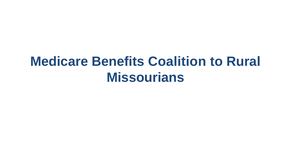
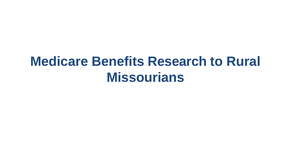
Coalition: Coalition -> Research
